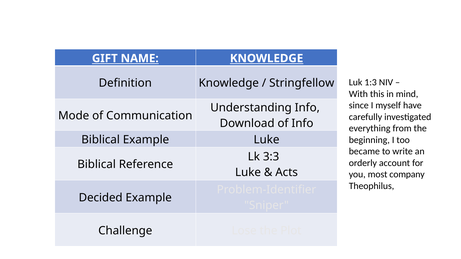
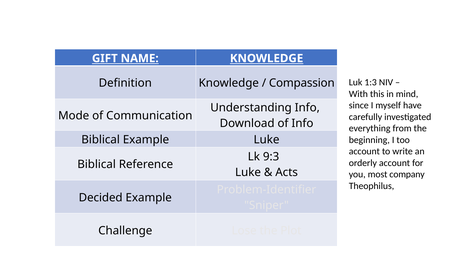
Stringfellow: Stringfellow -> Compassion
became at (364, 152): became -> account
3:3: 3:3 -> 9:3
